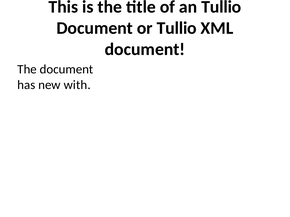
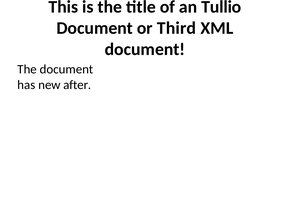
or Tullio: Tullio -> Third
with: with -> after
